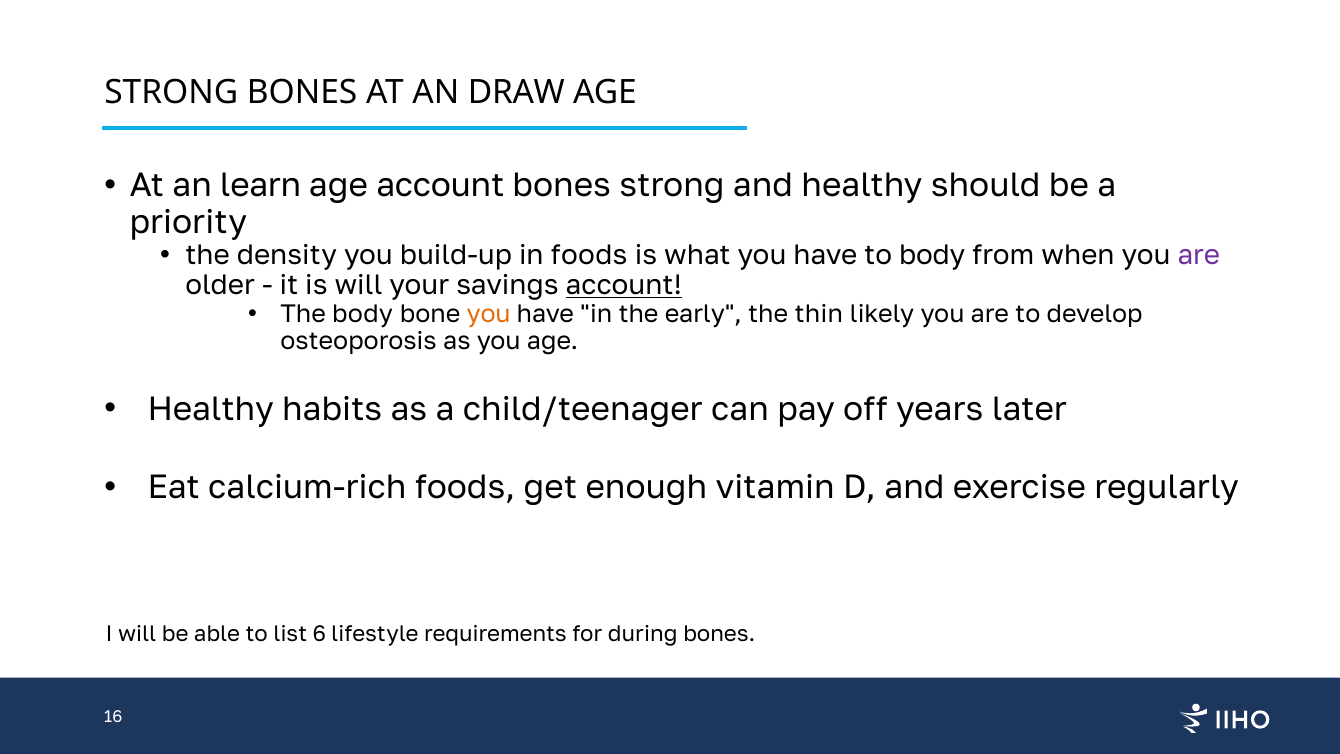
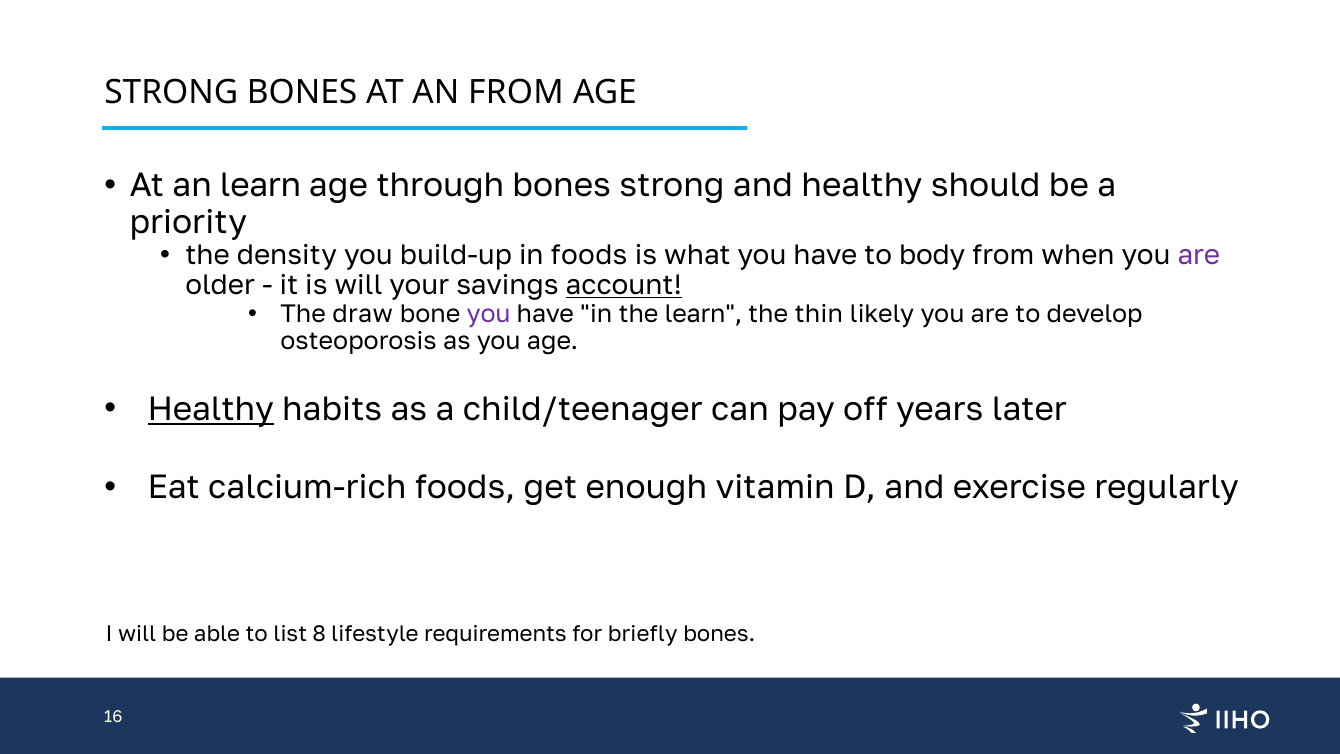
AN DRAW: DRAW -> FROM
age account: account -> through
The body: body -> draw
you at (489, 314) colour: orange -> purple
the early: early -> learn
Healthy at (211, 409) underline: none -> present
6: 6 -> 8
during: during -> briefly
